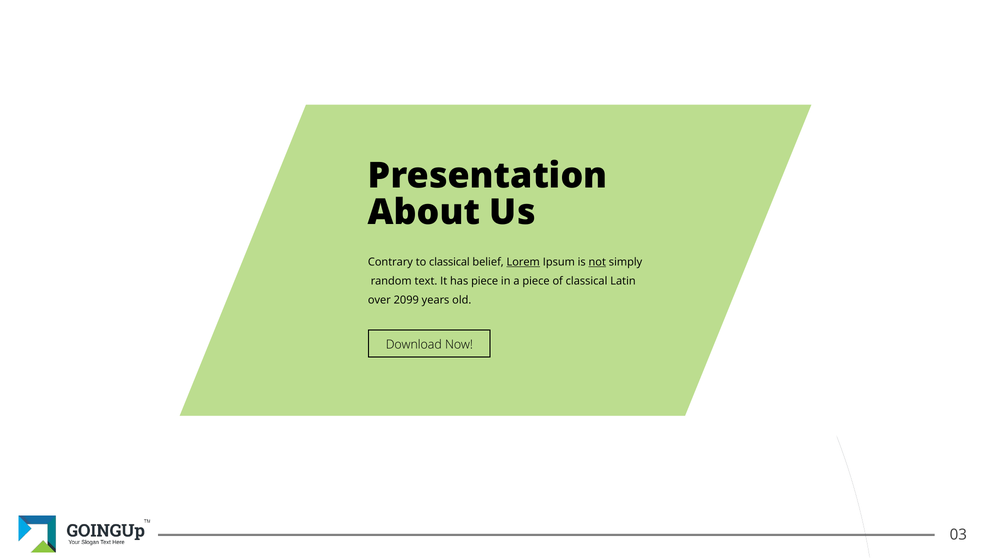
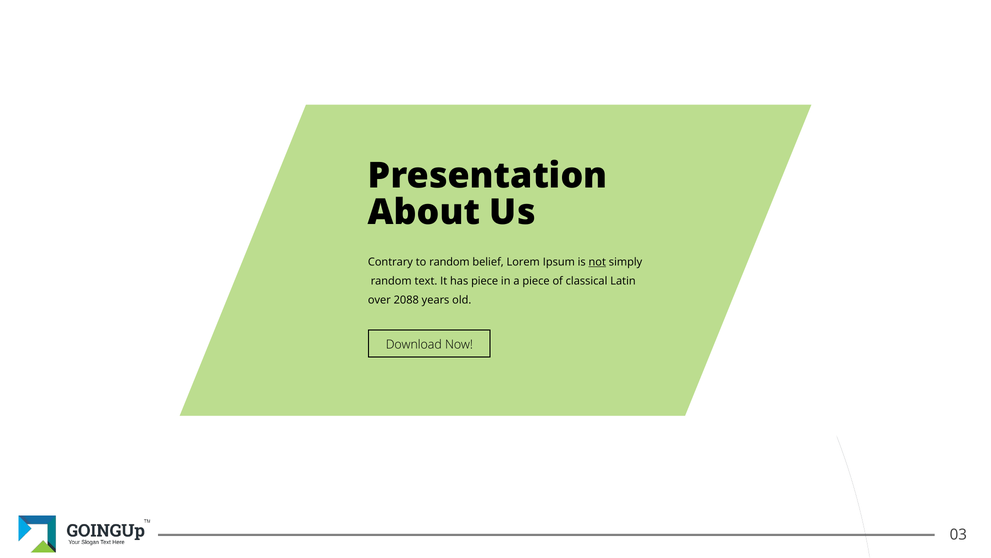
to classical: classical -> random
Lorem underline: present -> none
2099: 2099 -> 2088
